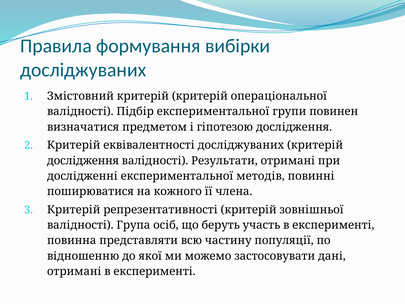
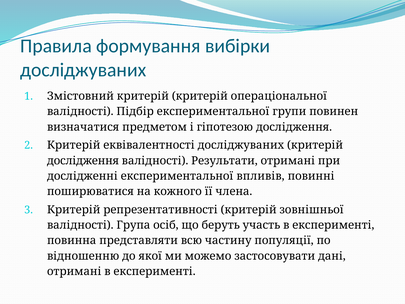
методів: методів -> впливів
